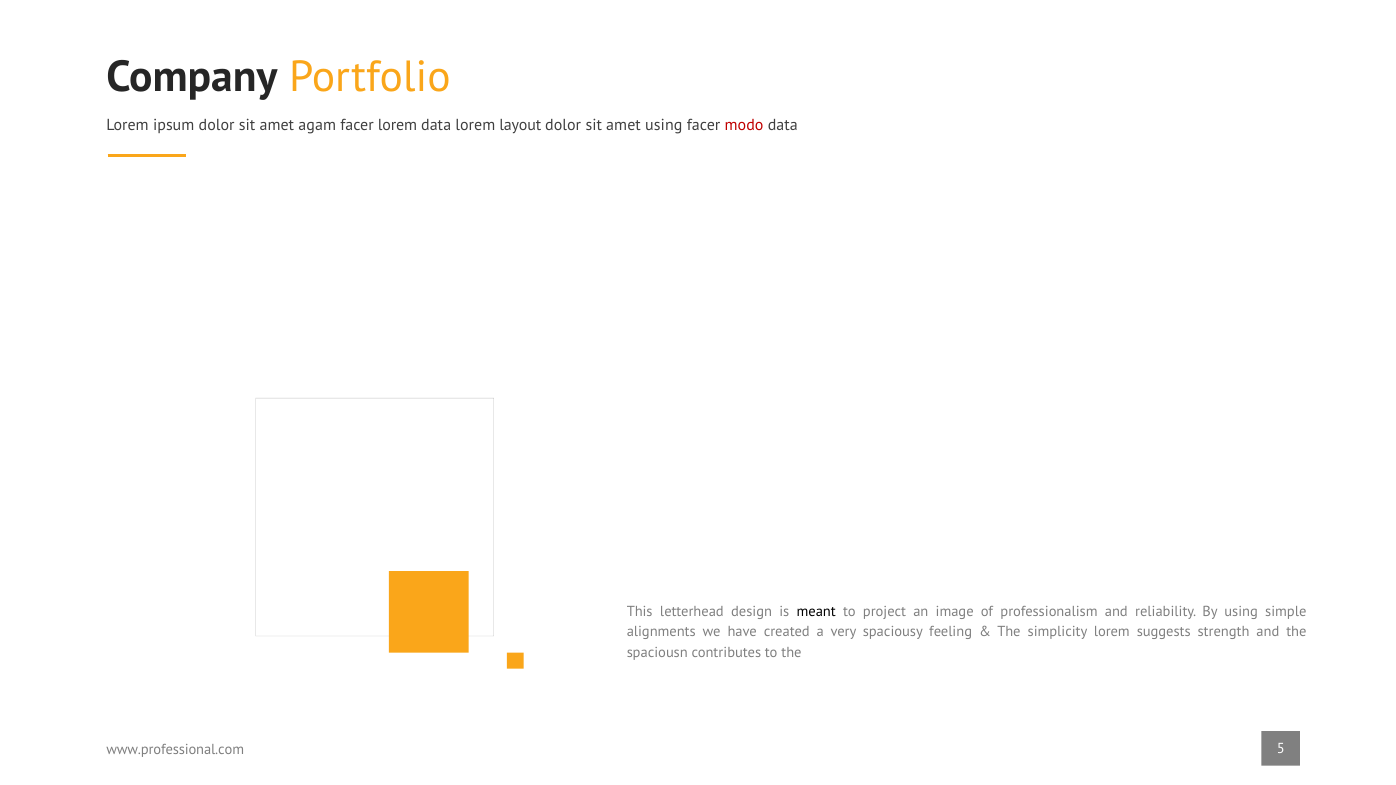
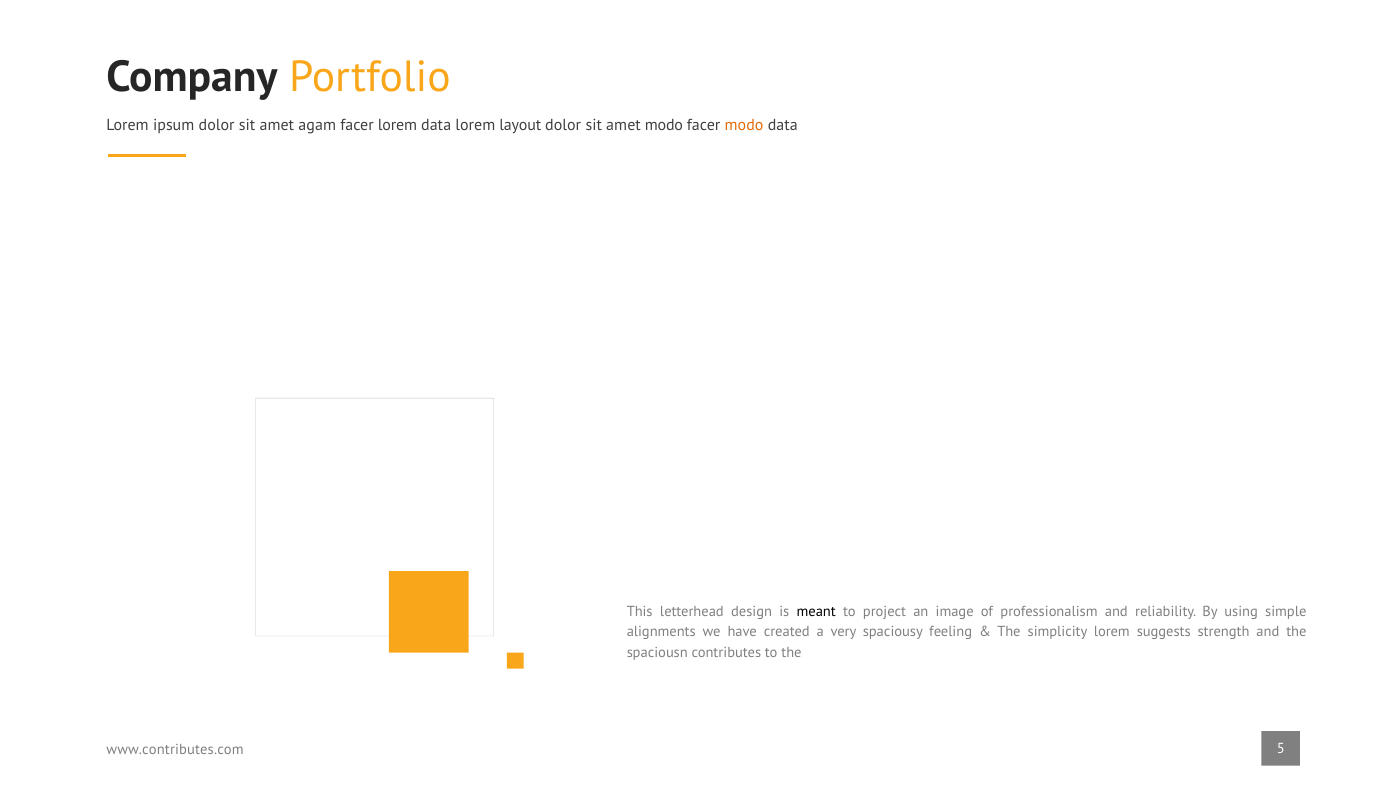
amet using: using -> modo
modo at (744, 126) colour: red -> orange
www.professional.com: www.professional.com -> www.contributes.com
